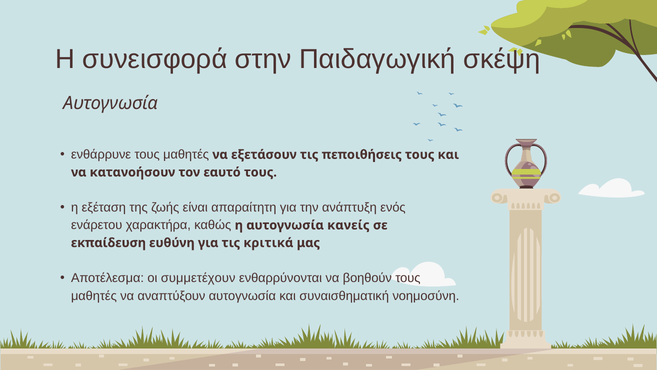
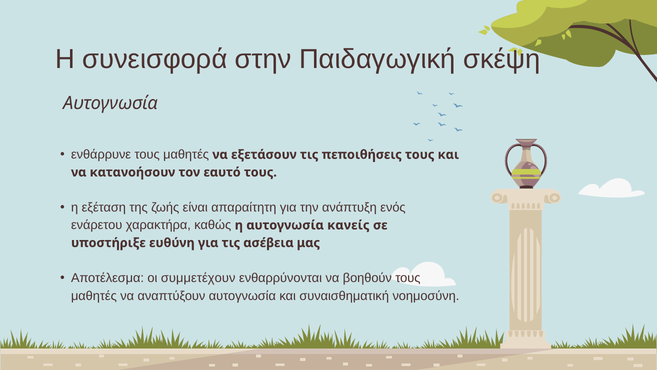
εκπαίδευση: εκπαίδευση -> υποστήριξε
κριτικά: κριτικά -> ασέβεια
